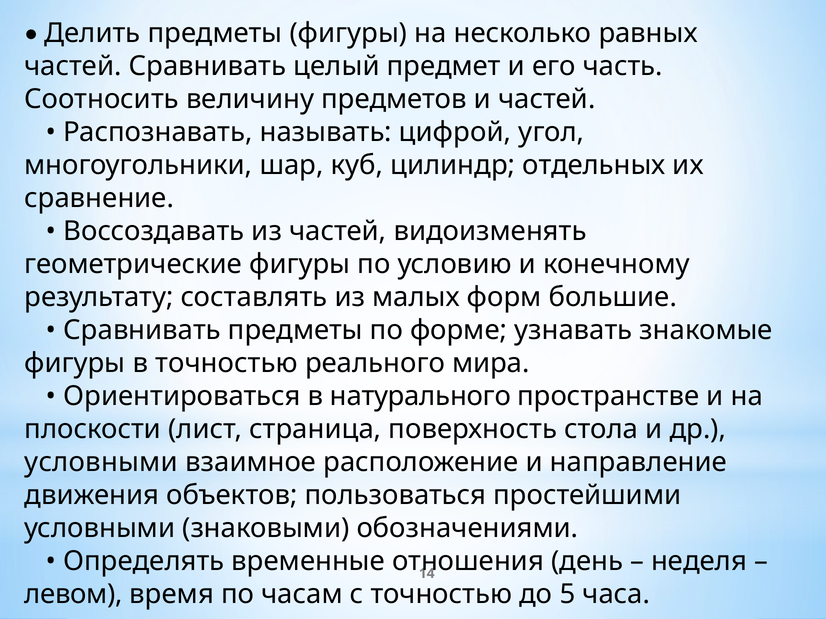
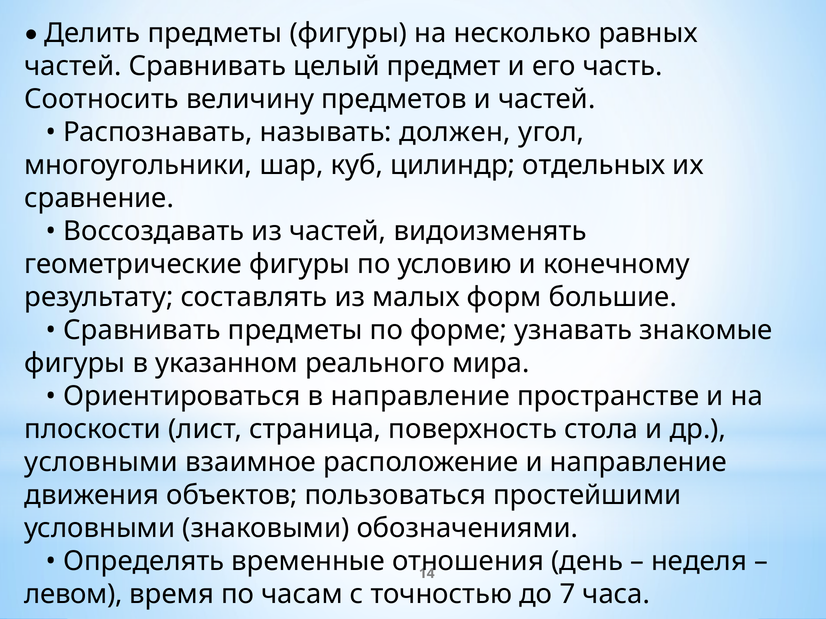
цифрой: цифрой -> должен
в точностью: точностью -> указанном
в натурального: натурального -> направление
5: 5 -> 7
